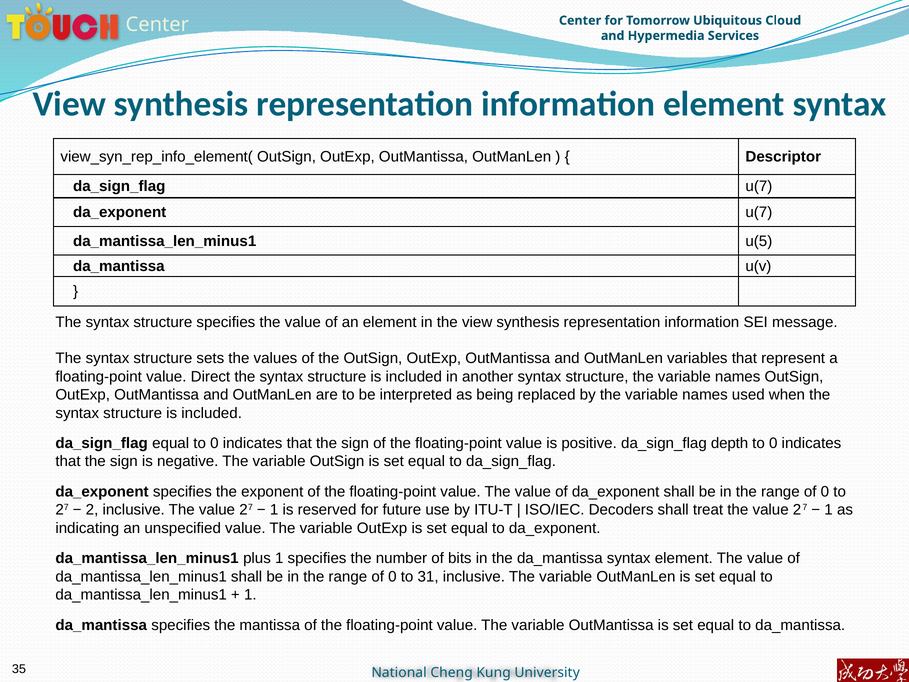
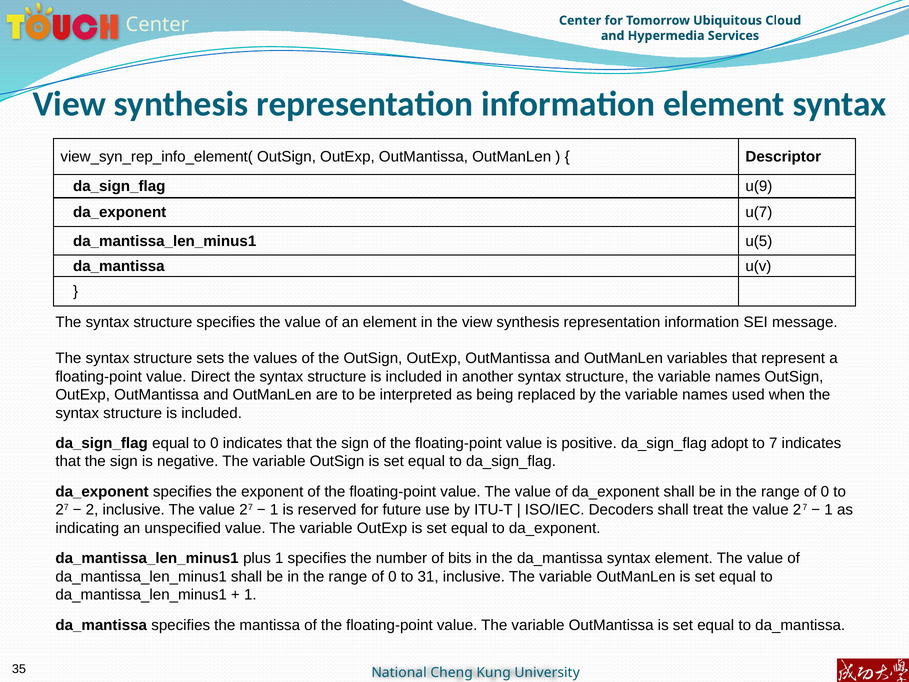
da_sign_flag u(7: u(7 -> u(9
depth: depth -> adopt
0 at (773, 443): 0 -> 7
